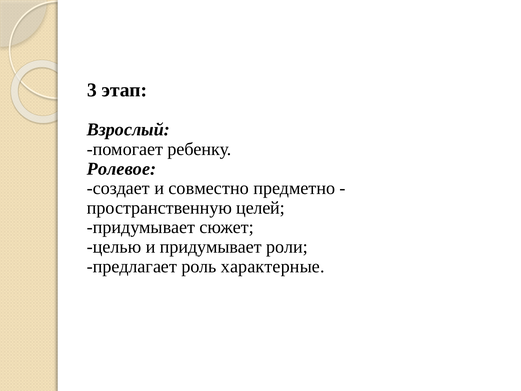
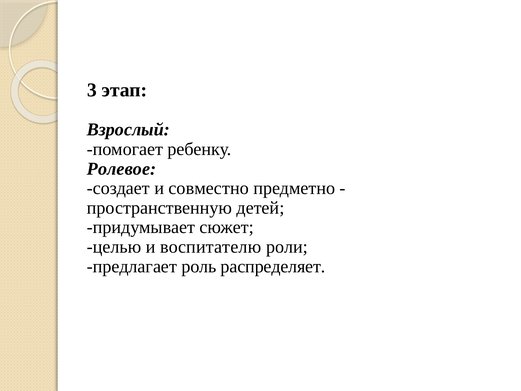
целей: целей -> детей
и придумывает: придумывает -> воспитателю
характерные: характерные -> распределяет
